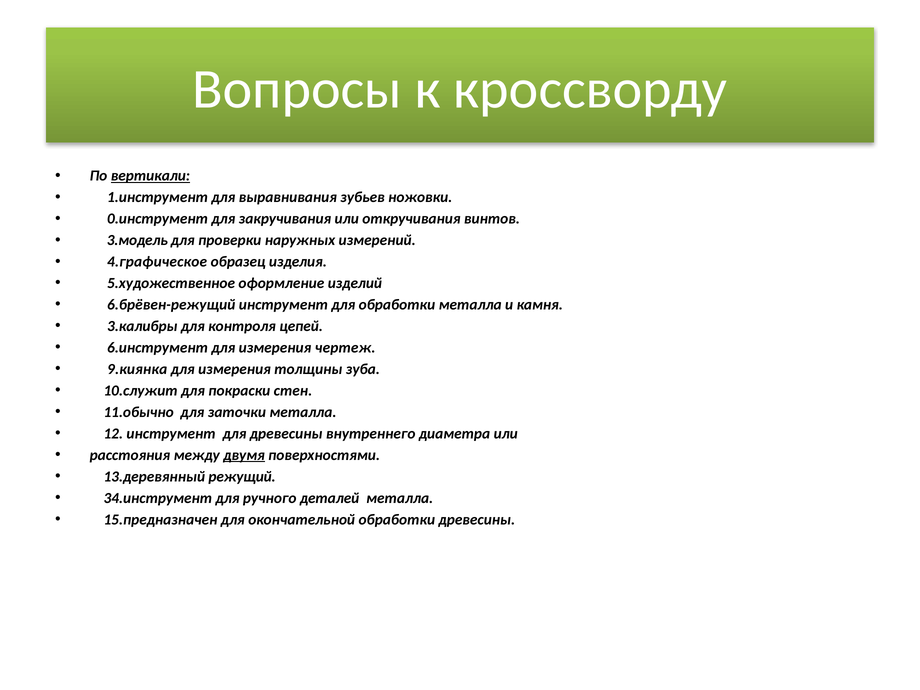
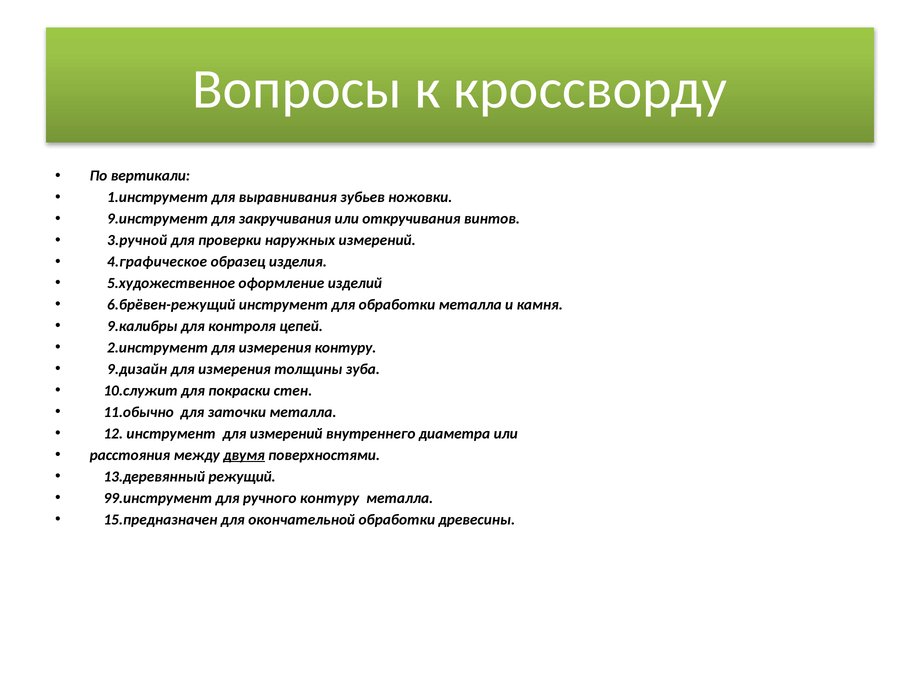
вертикали underline: present -> none
0.инструмент: 0.инструмент -> 9.инструмент
3.модель: 3.модель -> 3.ручной
3.калибры: 3.калибры -> 9.калибры
6.инструмент: 6.инструмент -> 2.инструмент
измерения чертеж: чертеж -> контуру
9.киянка: 9.киянка -> 9.дизайн
для древесины: древесины -> измерений
34.инструмент: 34.инструмент -> 99.инструмент
ручного деталей: деталей -> контуру
